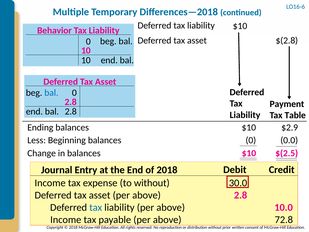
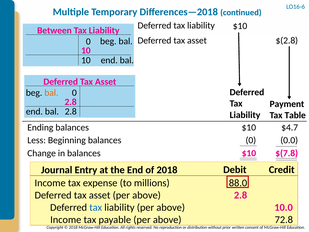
Behavior: Behavior -> Between
bal at (51, 93) colour: blue -> orange
$2.9: $2.9 -> $4.7
$(2.5: $(2.5 -> $(7.8
to without: without -> millions
30.0: 30.0 -> 88.0
